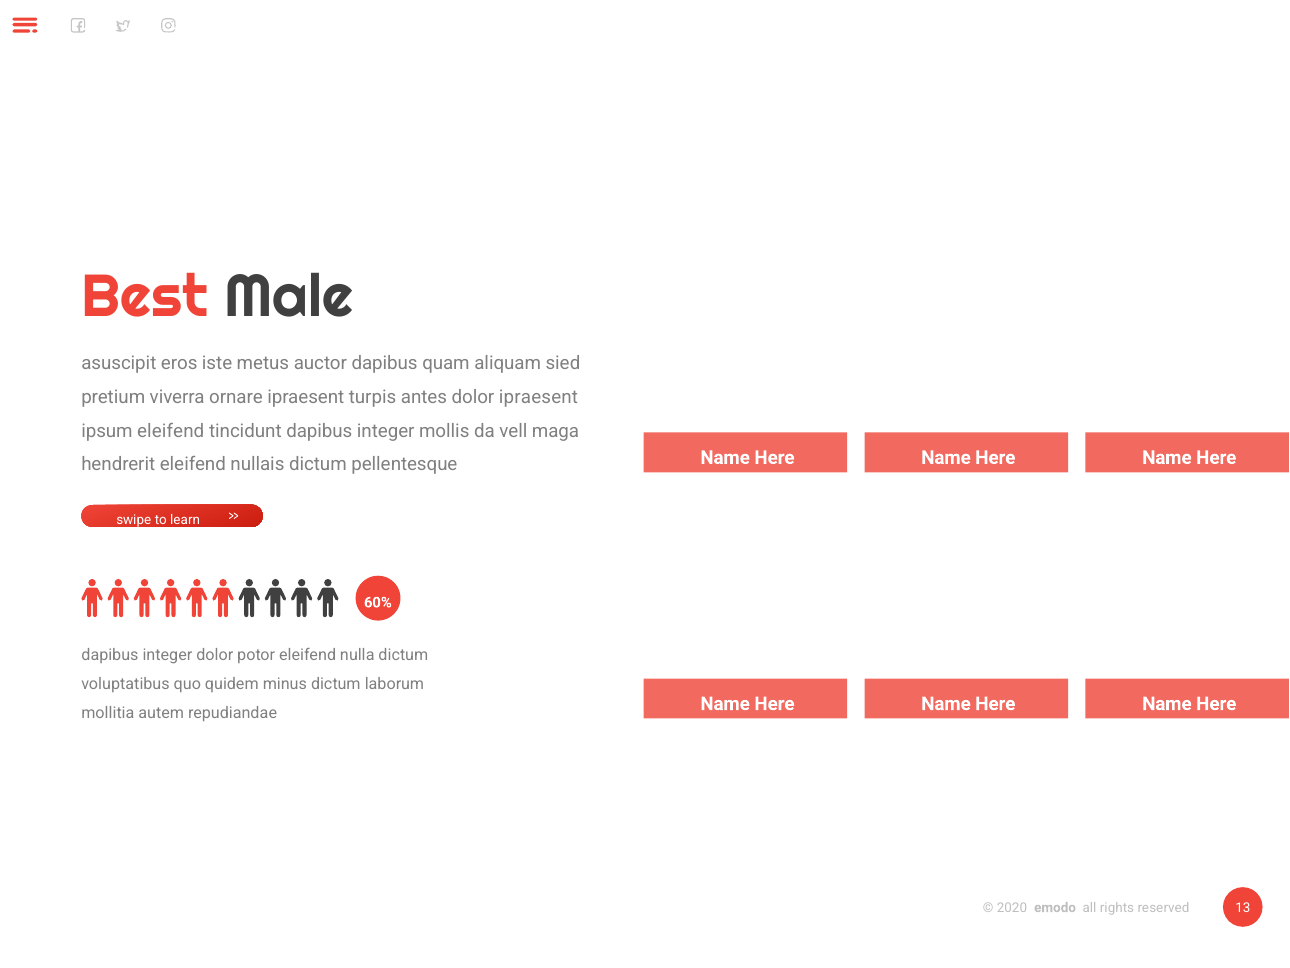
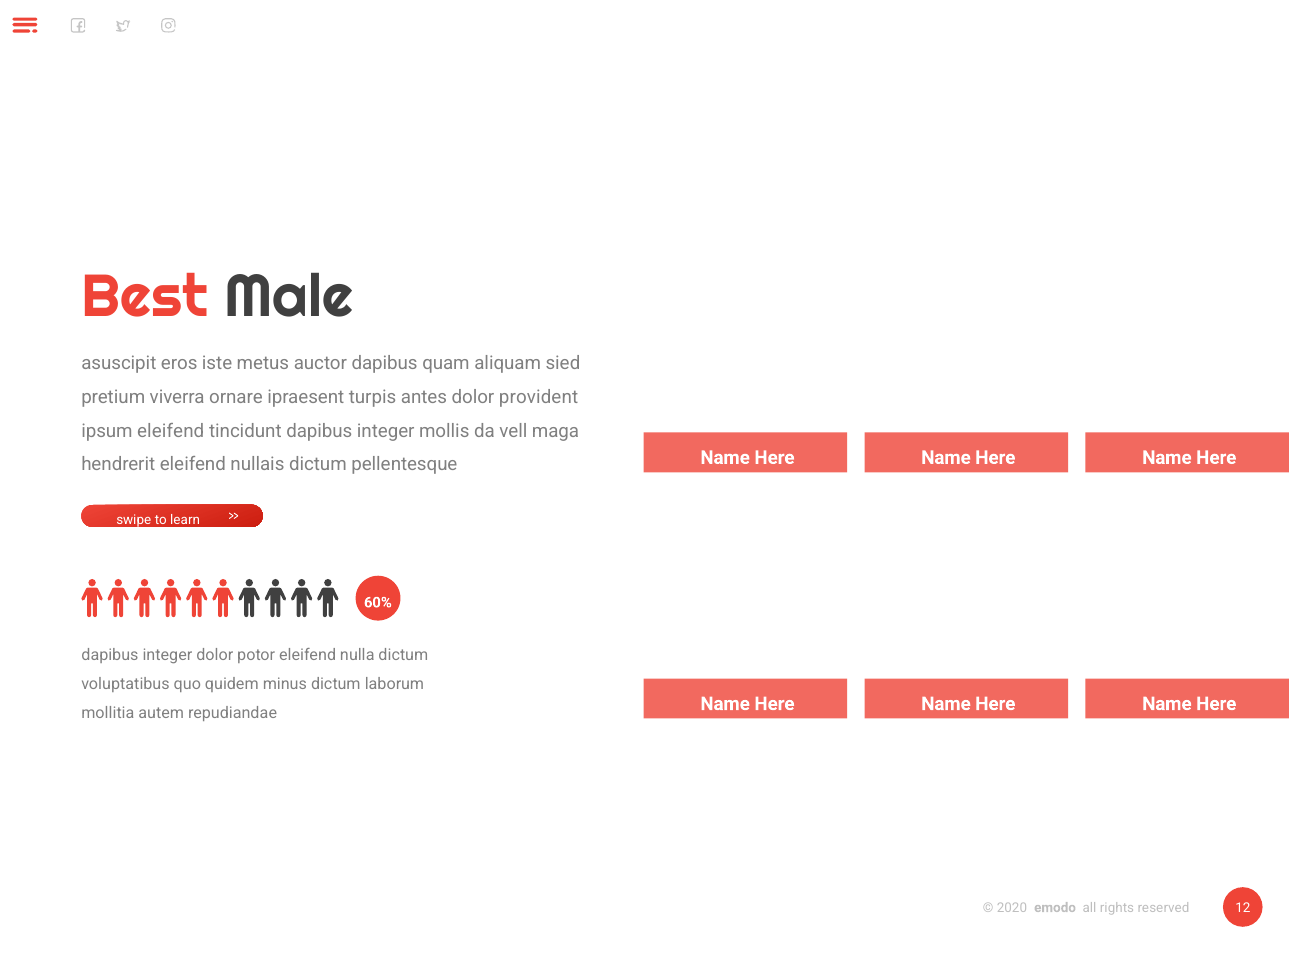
dolor ipraesent: ipraesent -> provident
13: 13 -> 12
